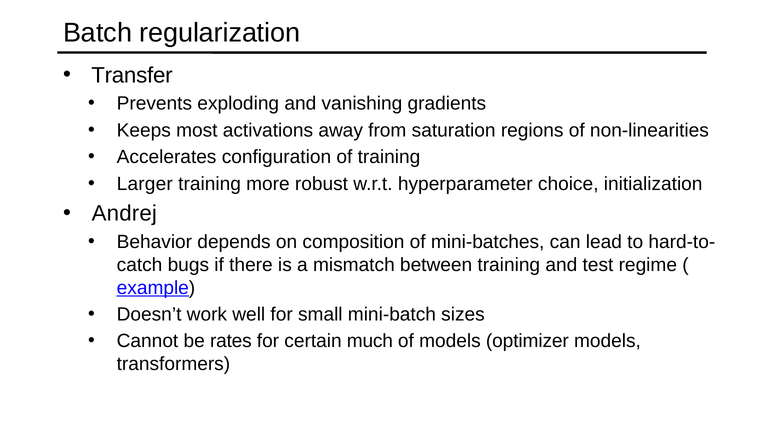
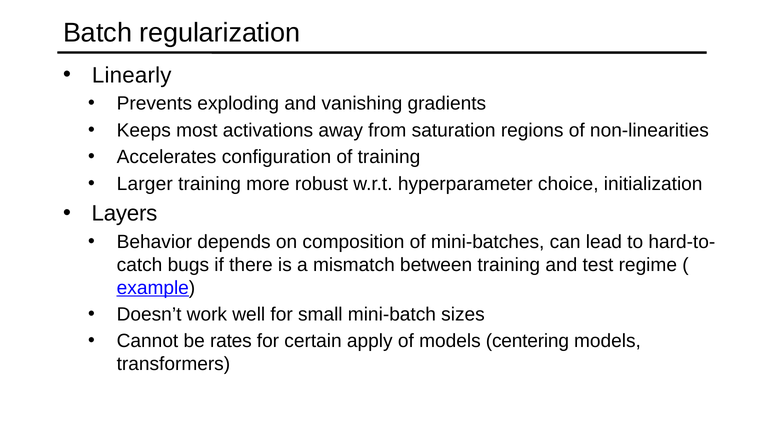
Transfer: Transfer -> Linearly
Andrej: Andrej -> Layers
much: much -> apply
optimizer: optimizer -> centering
